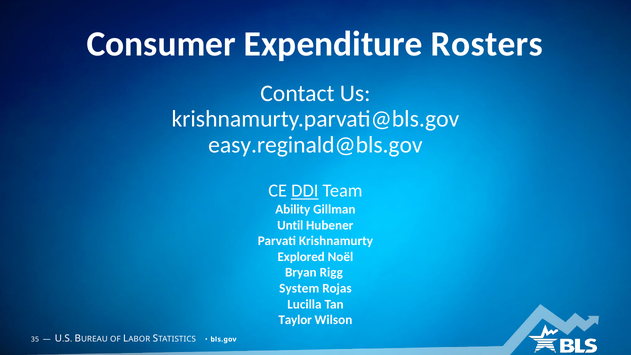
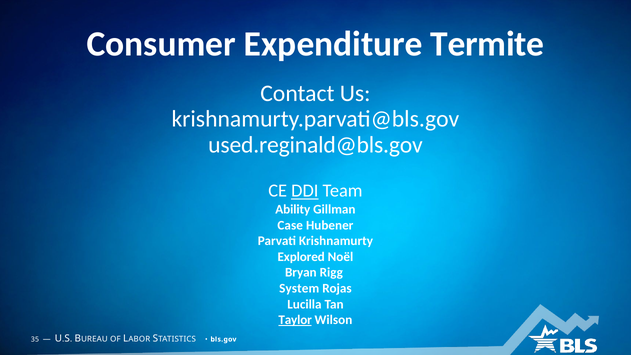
Rosters: Rosters -> Termite
easy.reginald@bls.gov: easy.reginald@bls.gov -> used.reginald@bls.gov
Until: Until -> Case
Taylor underline: none -> present
